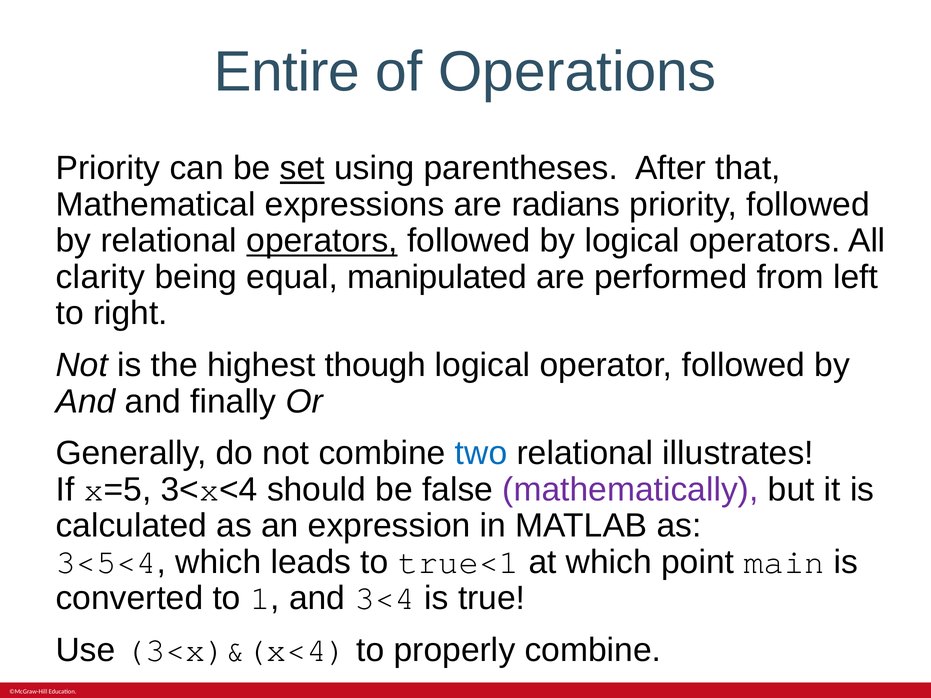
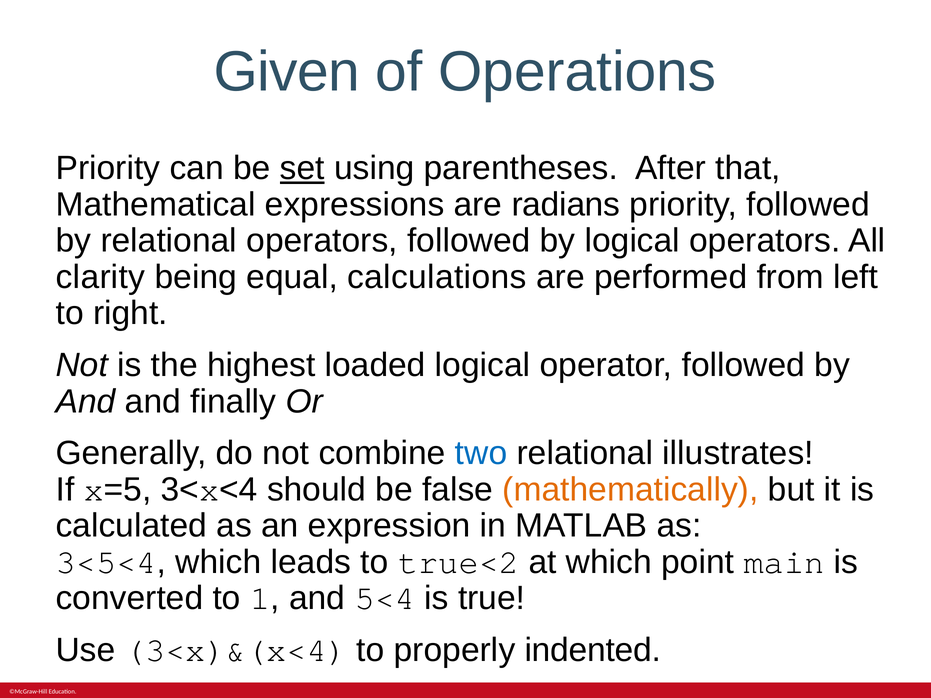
Entire: Entire -> Given
operators at (322, 241) underline: present -> none
manipulated: manipulated -> calculations
though: though -> loaded
mathematically colour: purple -> orange
true<1: true<1 -> true<2
3<4: 3<4 -> 5<4
properly combine: combine -> indented
